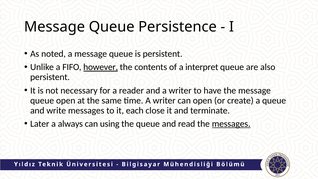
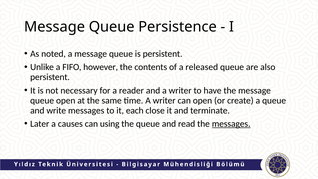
however underline: present -> none
interpret: interpret -> released
always: always -> causes
